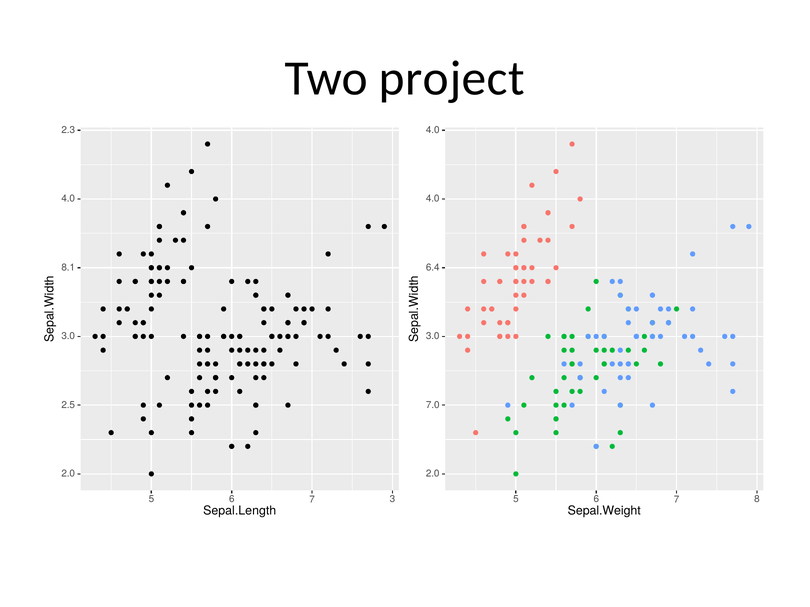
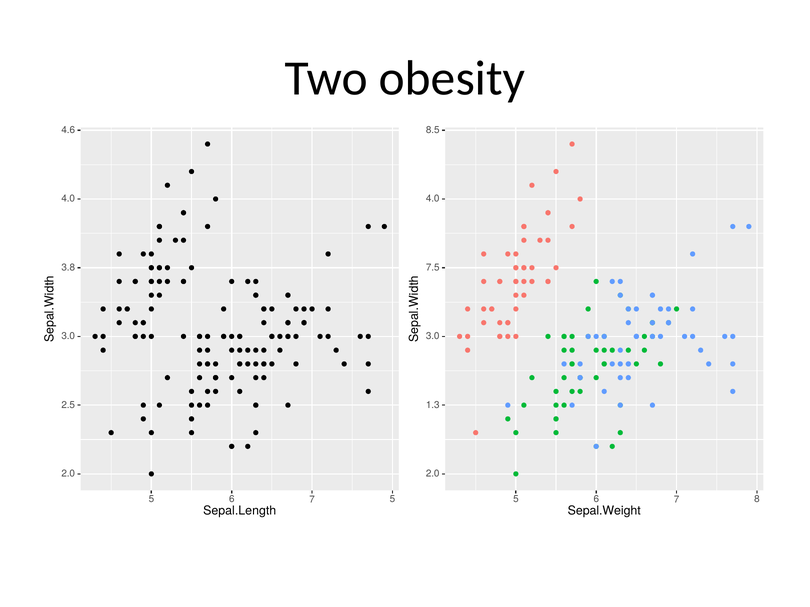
project: project -> obesity
2.3: 2.3 -> 4.6
4.0 at (433, 130): 4.0 -> 8.5
8.1: 8.1 -> 3.8
6.4: 6.4 -> 7.5
7.0: 7.0 -> 1.3
7 3: 3 -> 5
